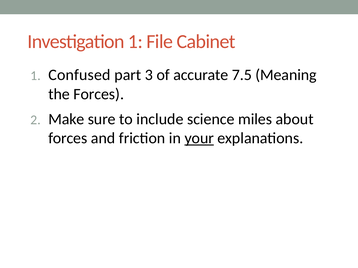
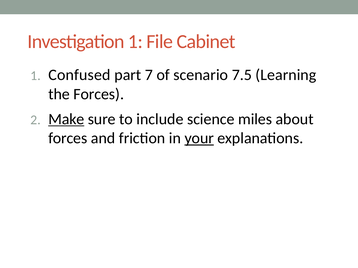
3: 3 -> 7
accurate: accurate -> scenario
Meaning: Meaning -> Learning
Make underline: none -> present
